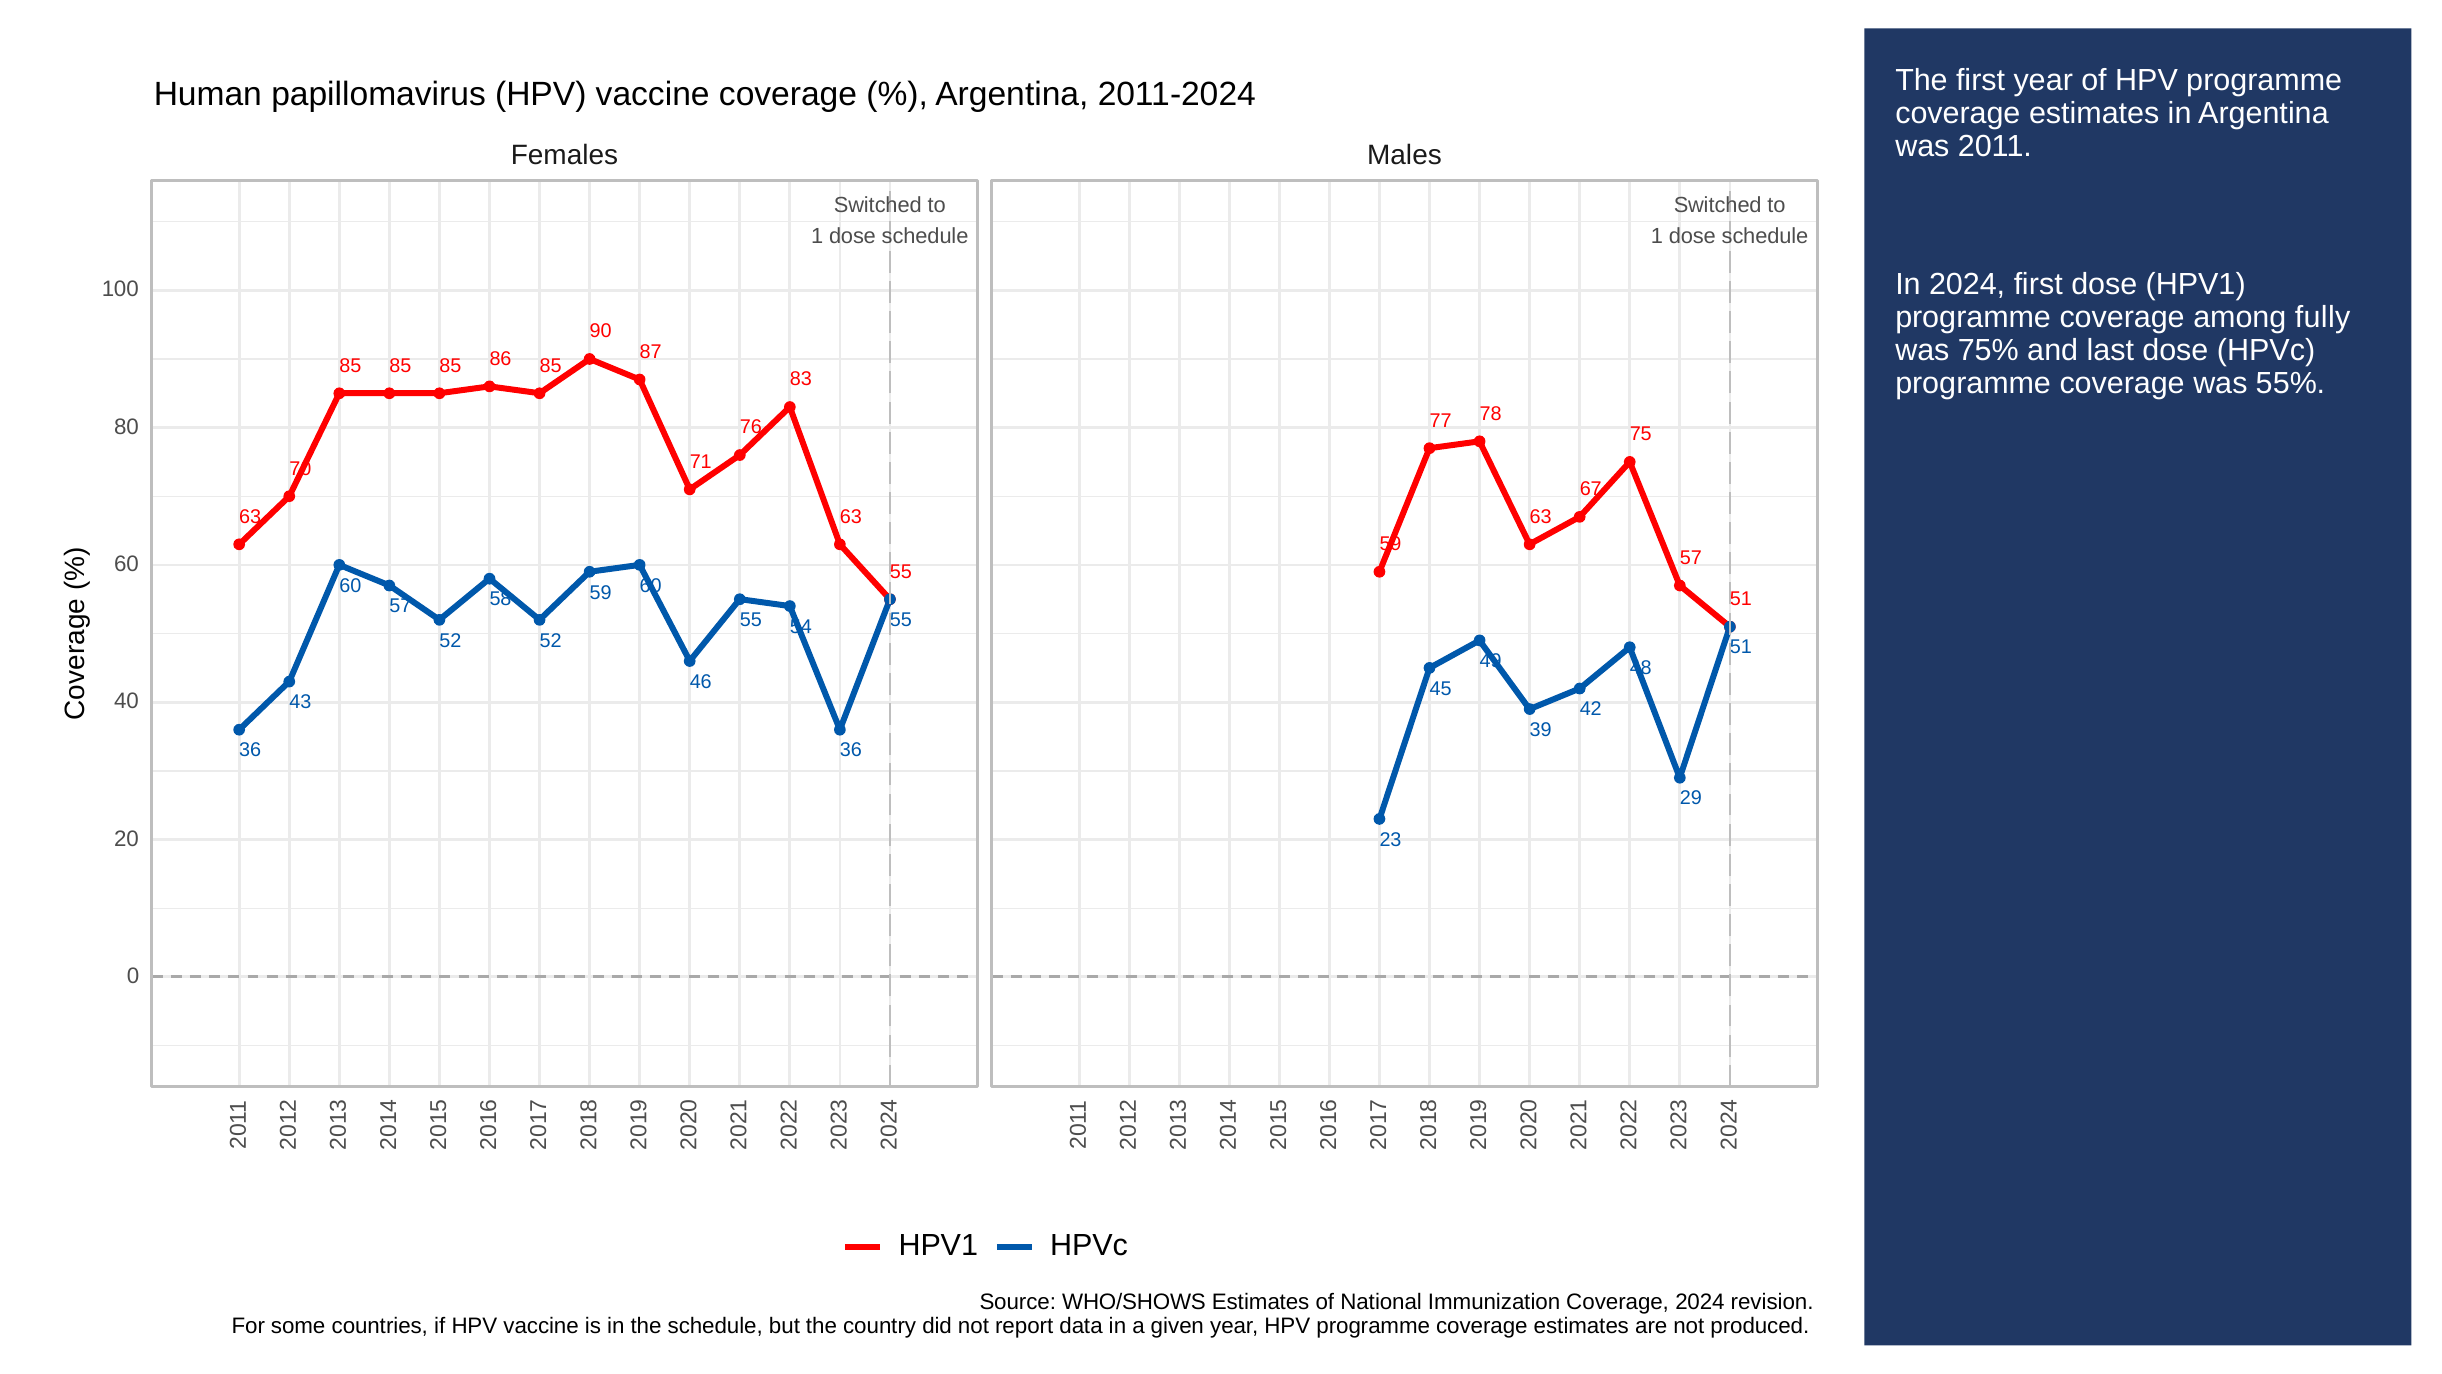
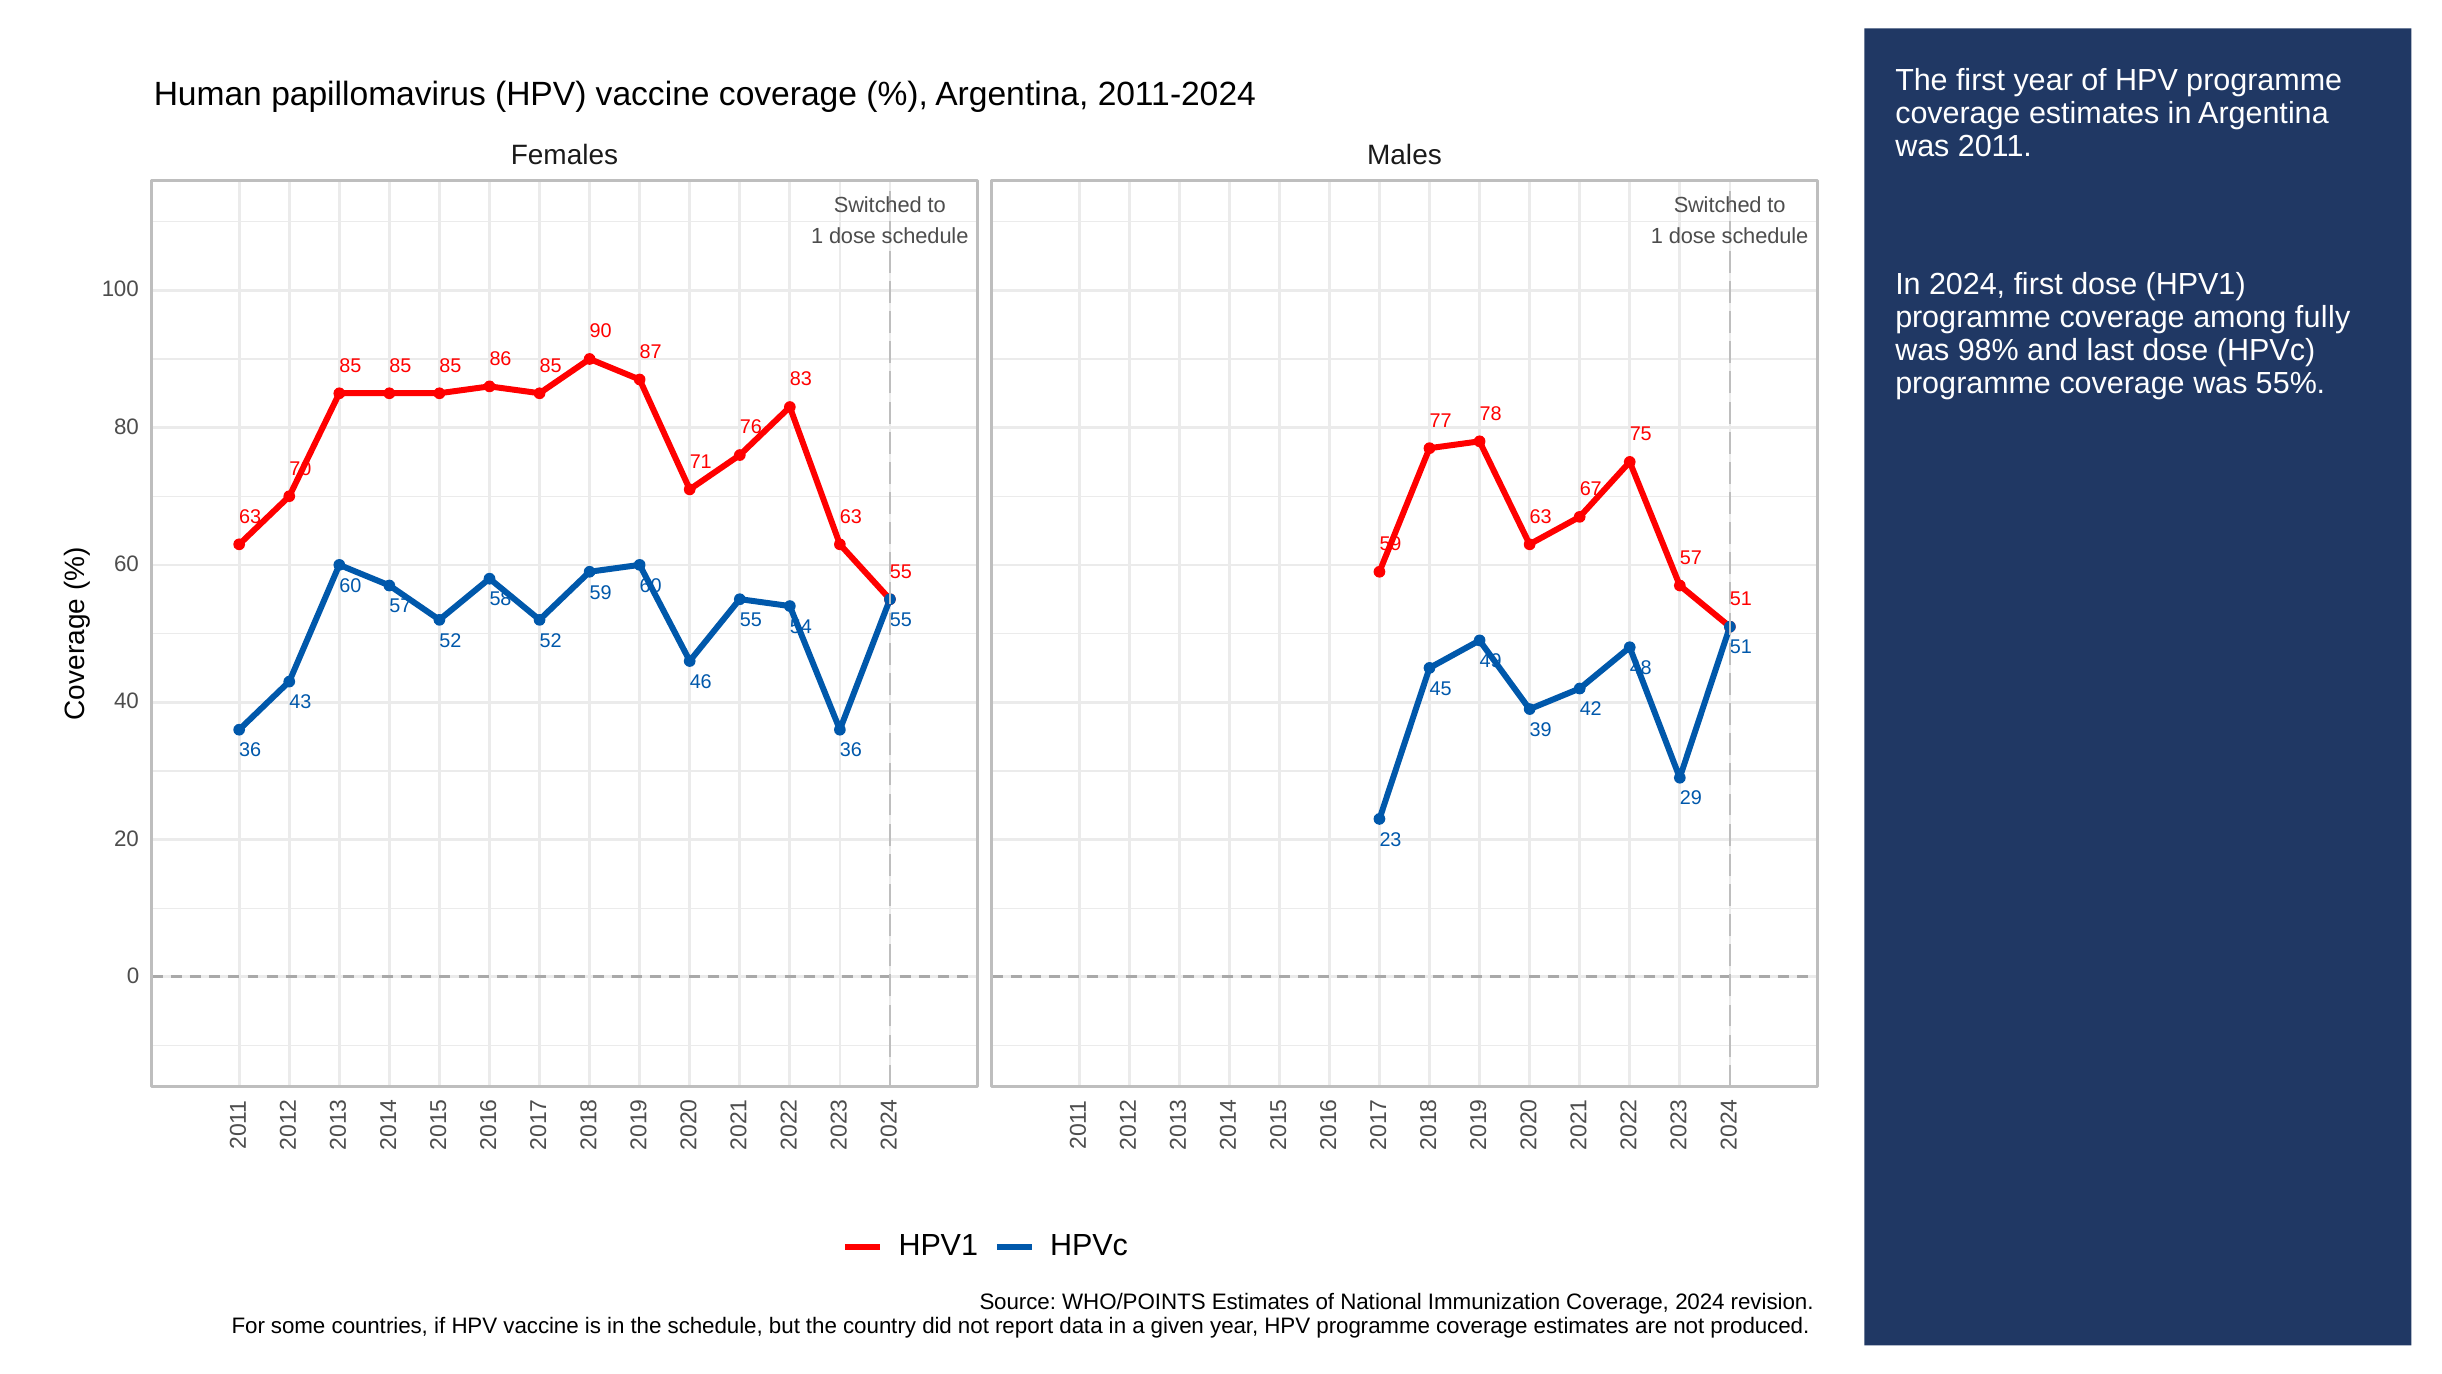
75%: 75% -> 98%
WHO/SHOWS: WHO/SHOWS -> WHO/POINTS
